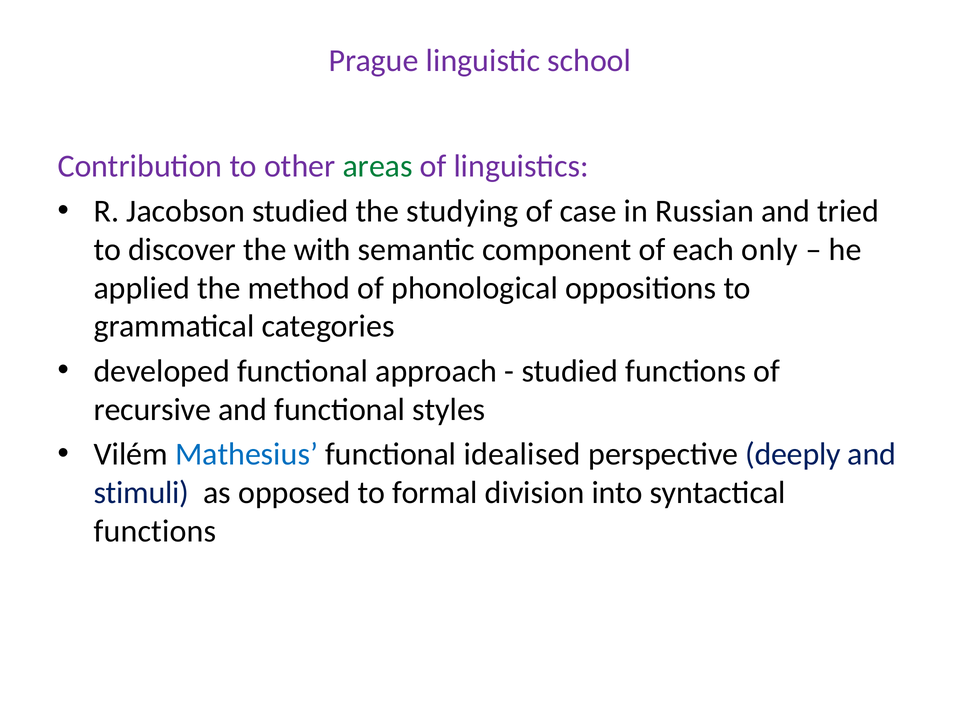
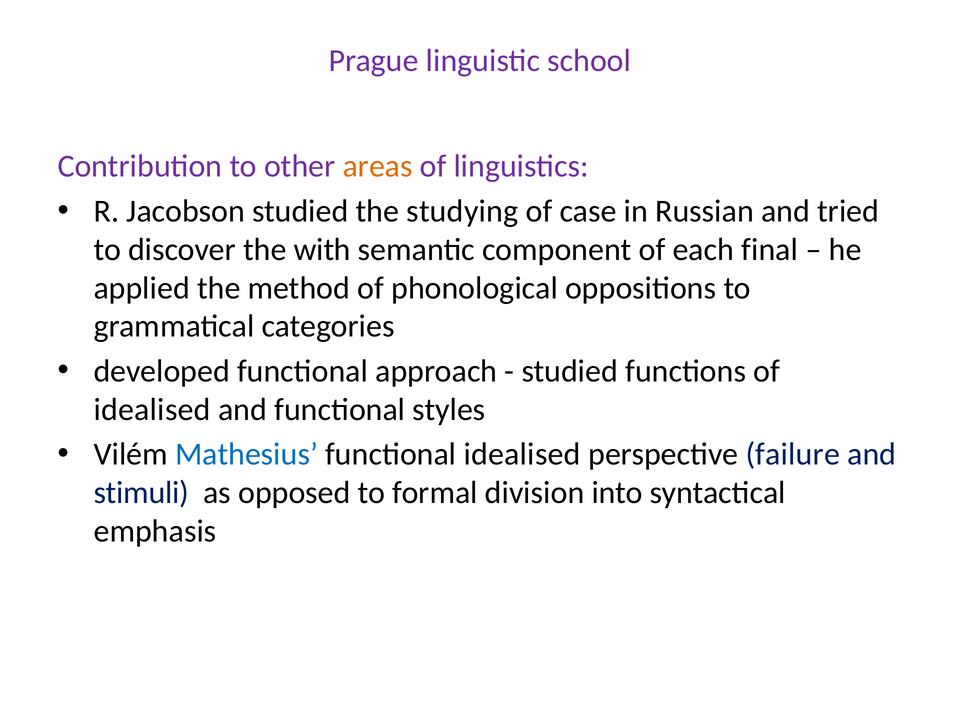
areas colour: green -> orange
only: only -> final
recursive at (152, 410): recursive -> idealised
deeply: deeply -> failure
functions at (155, 531): functions -> emphasis
